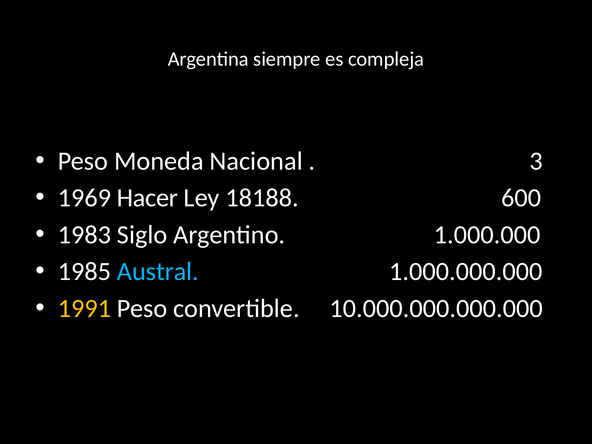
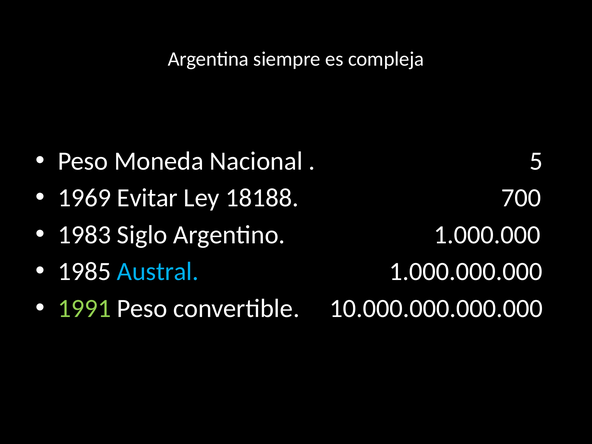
3: 3 -> 5
Hacer: Hacer -> Evitar
600: 600 -> 700
1991 colour: yellow -> light green
